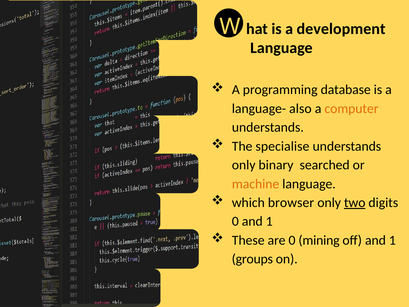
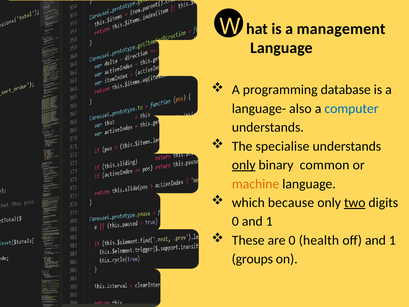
development: development -> management
computer colour: orange -> blue
only at (244, 165) underline: none -> present
searched: searched -> common
browser: browser -> because
mining: mining -> health
